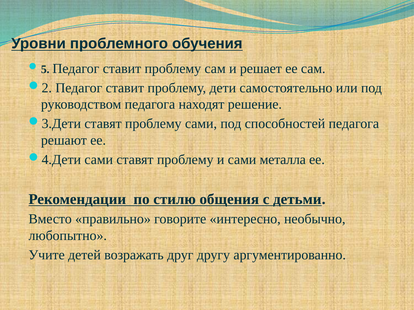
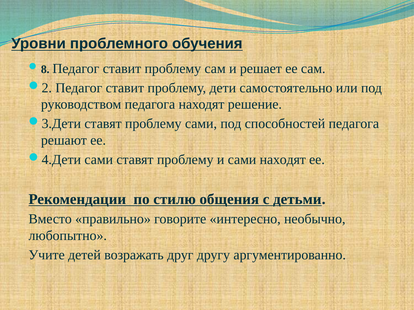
5: 5 -> 8
сами металла: металла -> находят
